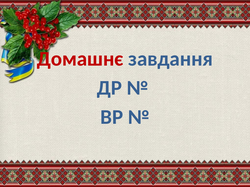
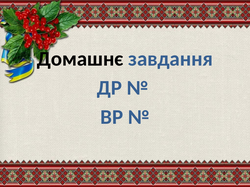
Домашнє colour: red -> black
